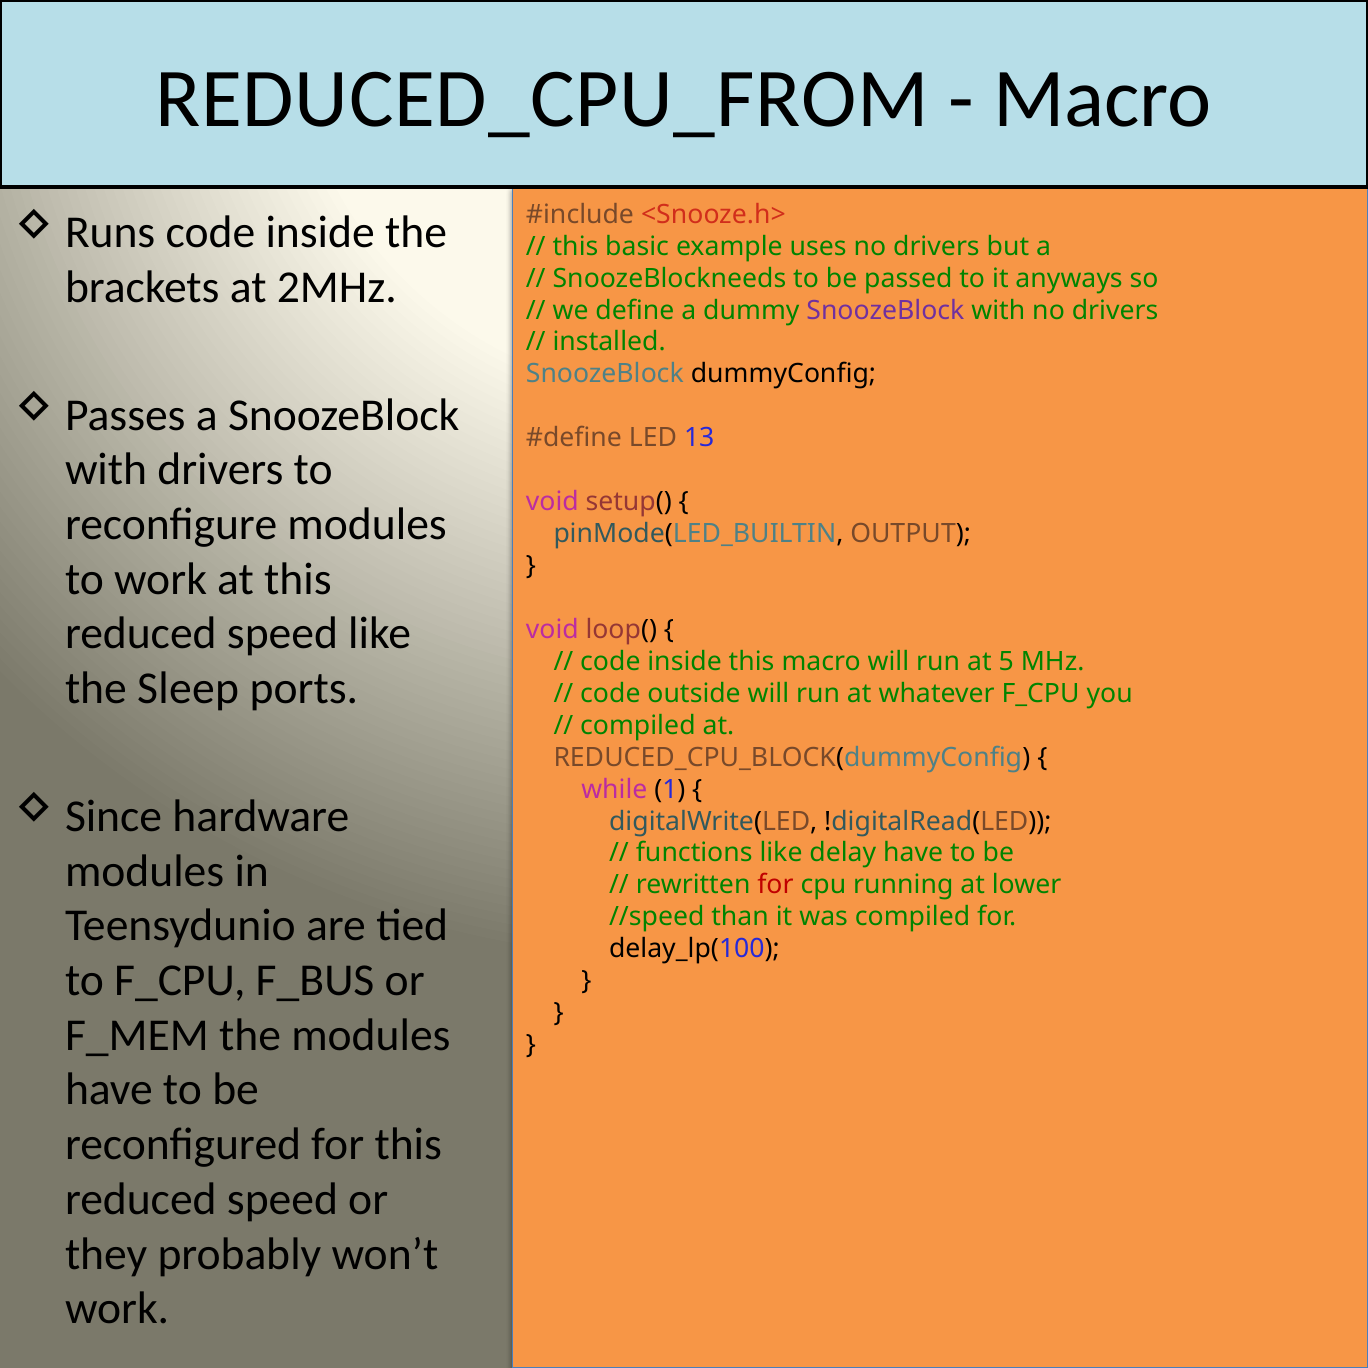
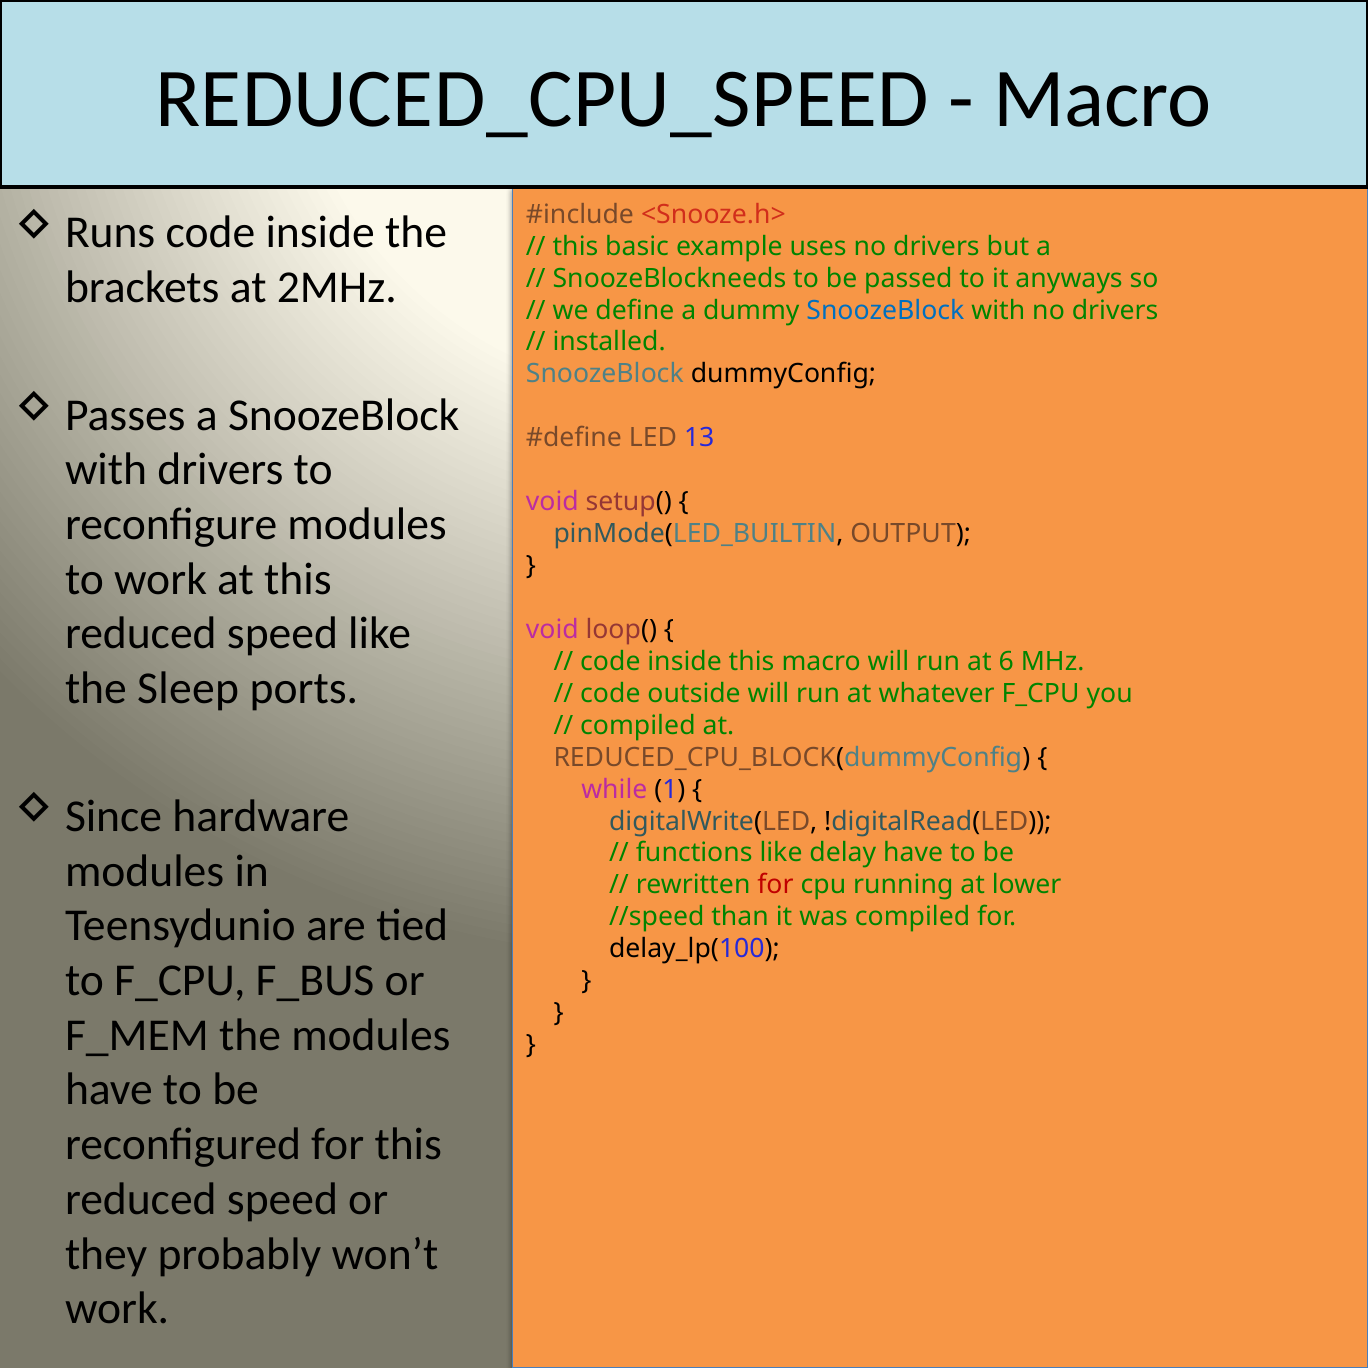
REDUCED_CPU_FROM: REDUCED_CPU_FROM -> REDUCED_CPU_SPEED
SnoozeBlock at (885, 310) colour: purple -> blue
5: 5 -> 6
